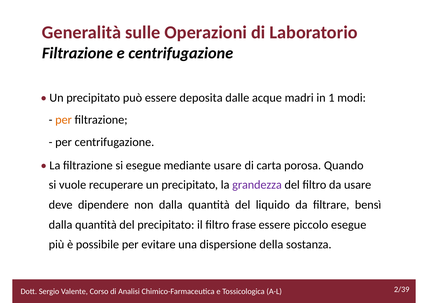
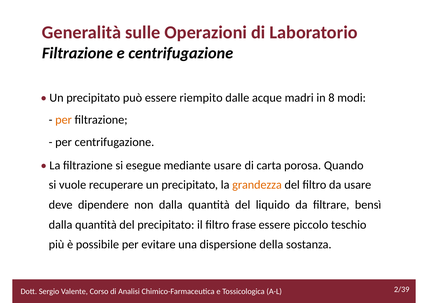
deposita: deposita -> riempito
1: 1 -> 8
grandezza colour: purple -> orange
piccolo esegue: esegue -> teschio
